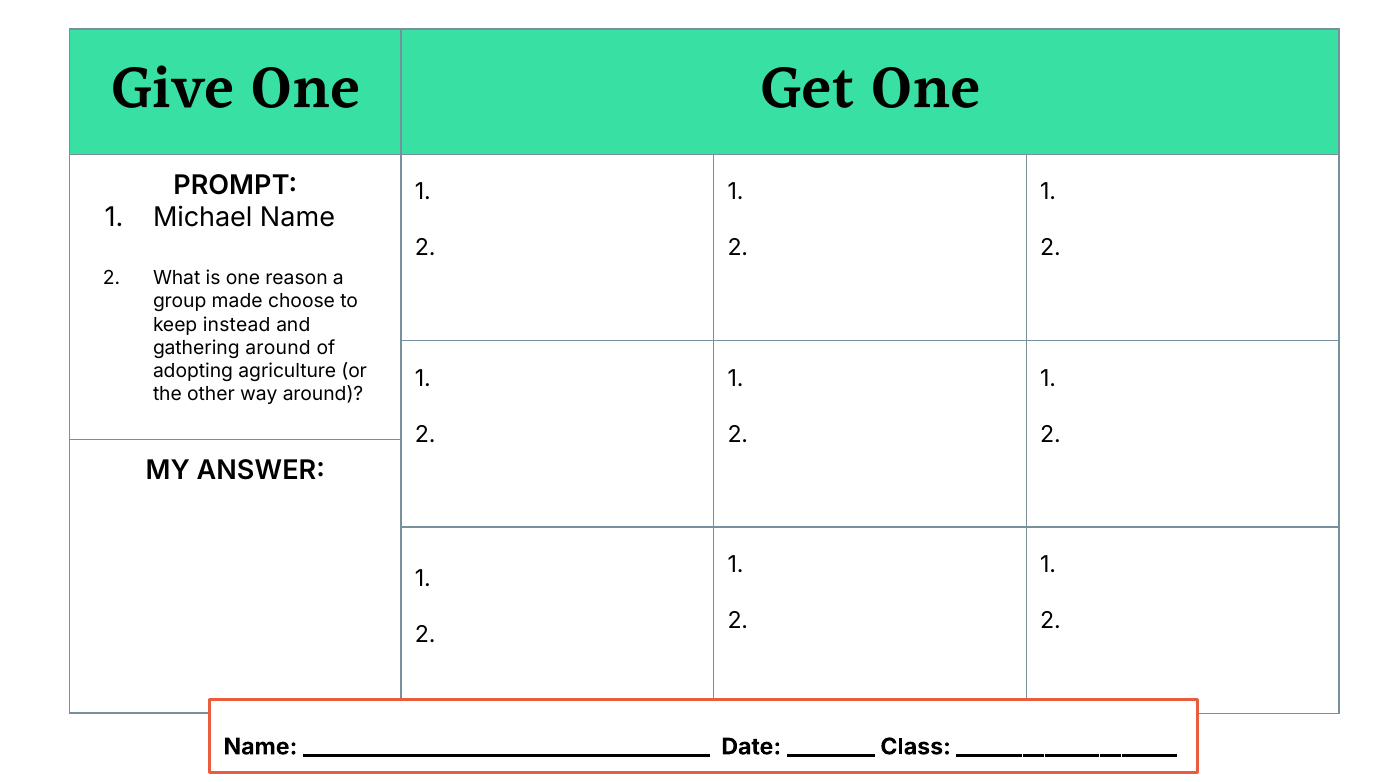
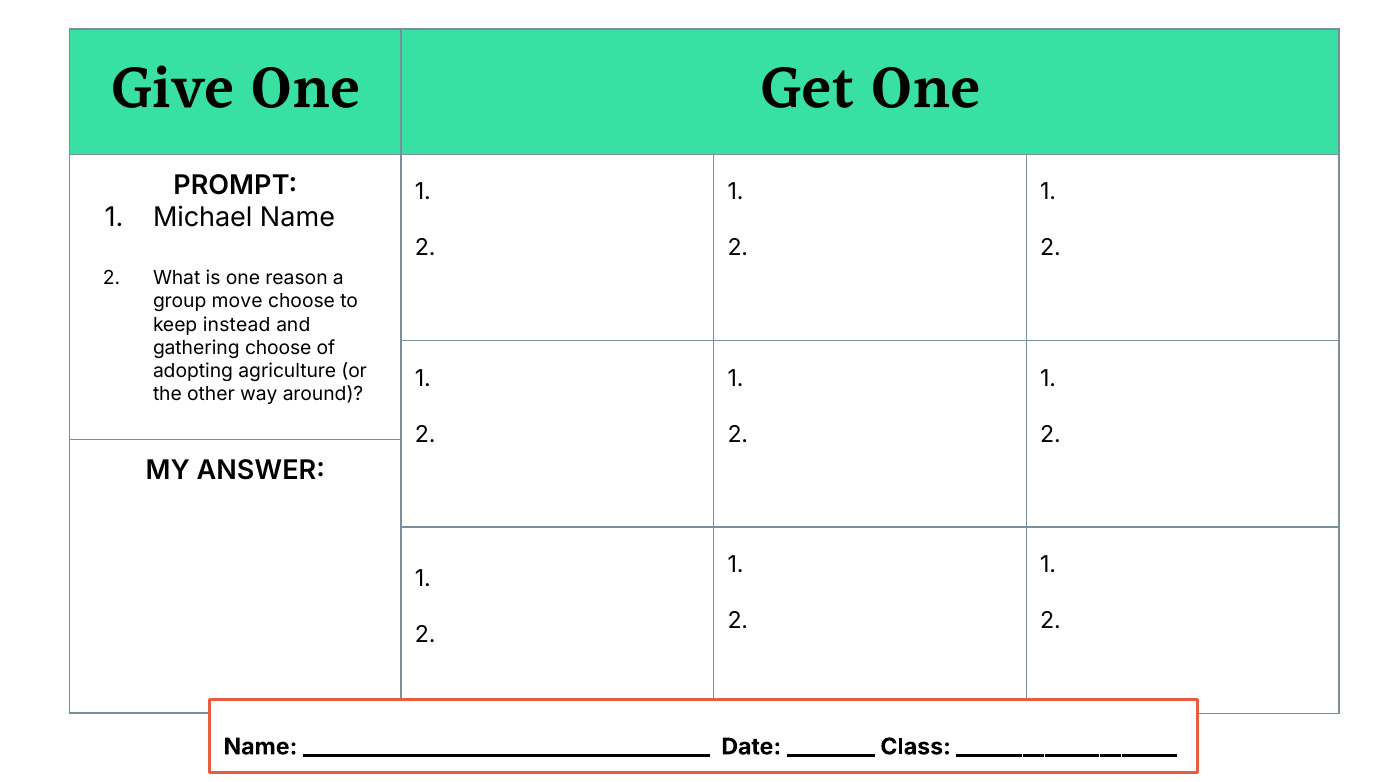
made: made -> move
gathering around: around -> choose
